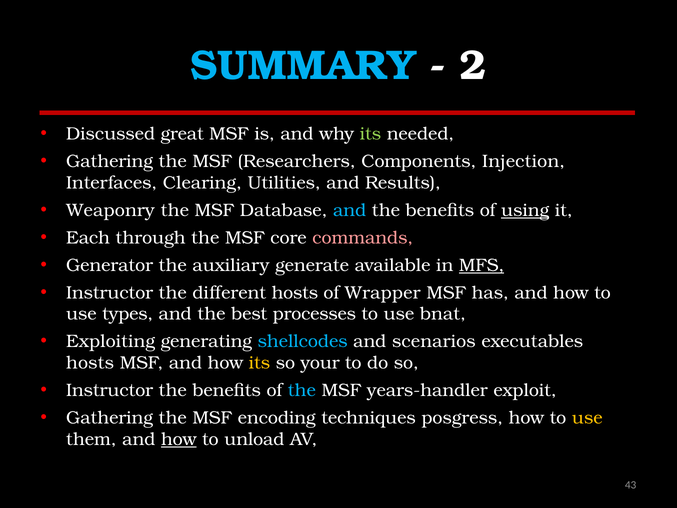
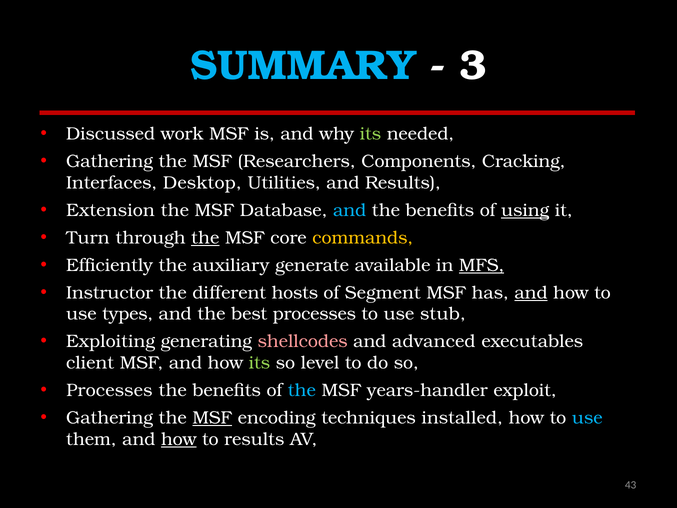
2: 2 -> 3
great: great -> work
Injection: Injection -> Cracking
Clearing: Clearing -> Desktop
Weaponry: Weaponry -> Extension
Each: Each -> Turn
the at (205, 238) underline: none -> present
commands colour: pink -> yellow
Generator: Generator -> Efficiently
Wrapper: Wrapper -> Segment
and at (531, 293) underline: none -> present
bnat: bnat -> stub
shellcodes colour: light blue -> pink
scenarios: scenarios -> advanced
hosts at (90, 363): hosts -> client
its at (259, 363) colour: yellow -> light green
your: your -> level
Instructor at (110, 390): Instructor -> Processes
MSF at (212, 418) underline: none -> present
posgress: posgress -> installed
use at (587, 418) colour: yellow -> light blue
to unload: unload -> results
